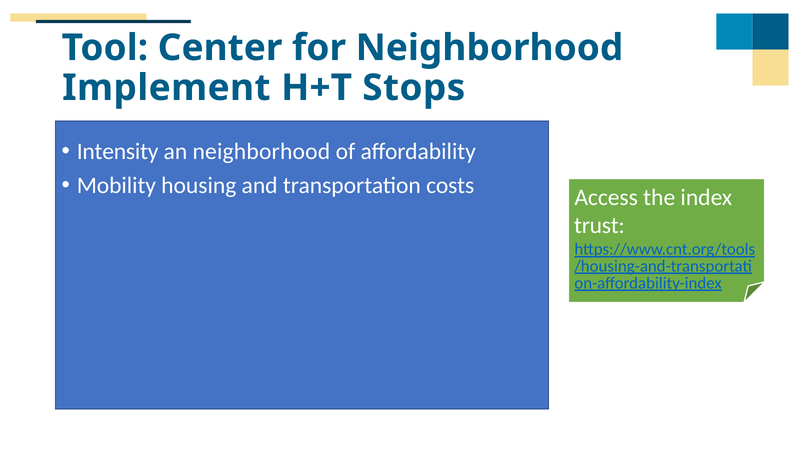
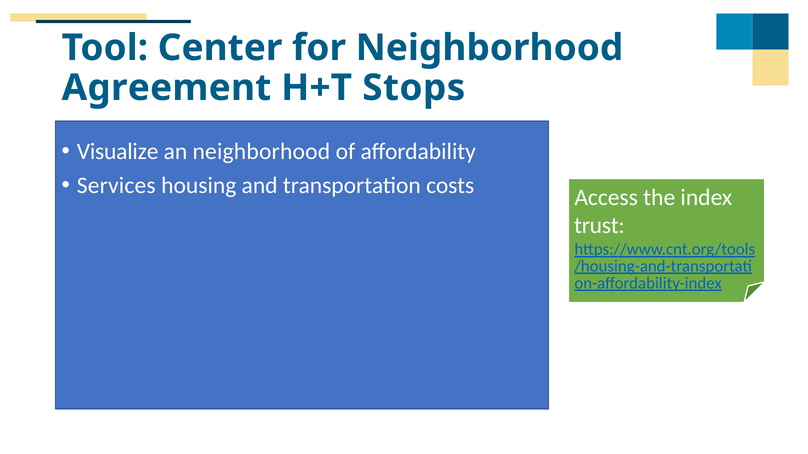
Implement: Implement -> Agreement
Intensity: Intensity -> Visualize
Mobility: Mobility -> Services
